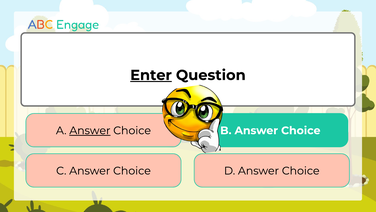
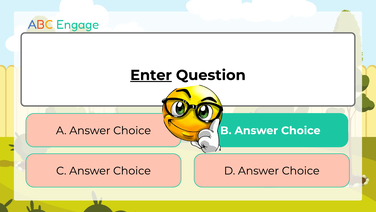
Answer at (90, 130) underline: present -> none
